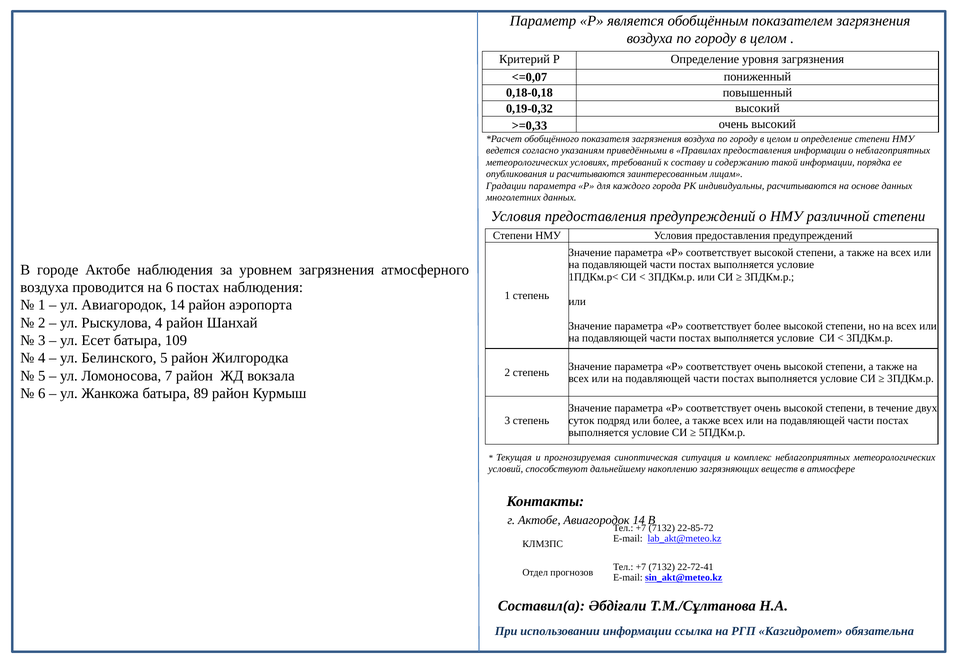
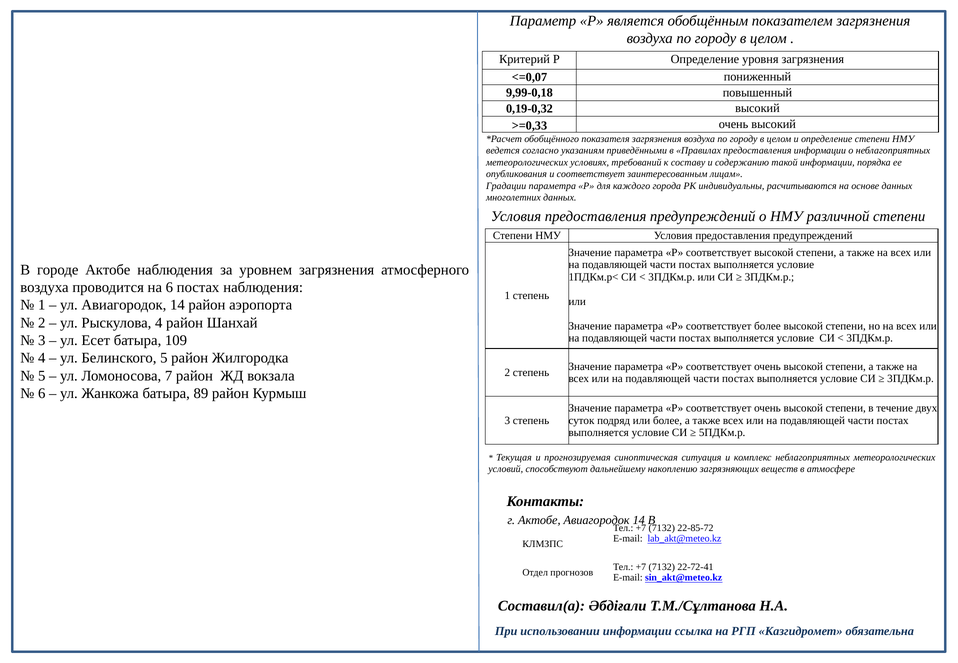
0,18-0,18: 0,18-0,18 -> 9,99-0,18
и расчитываются: расчитываются -> соответствует
